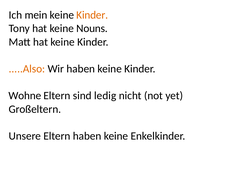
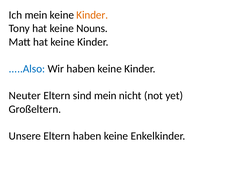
.....Also colour: orange -> blue
Wohne: Wohne -> Neuter
sind ledig: ledig -> mein
